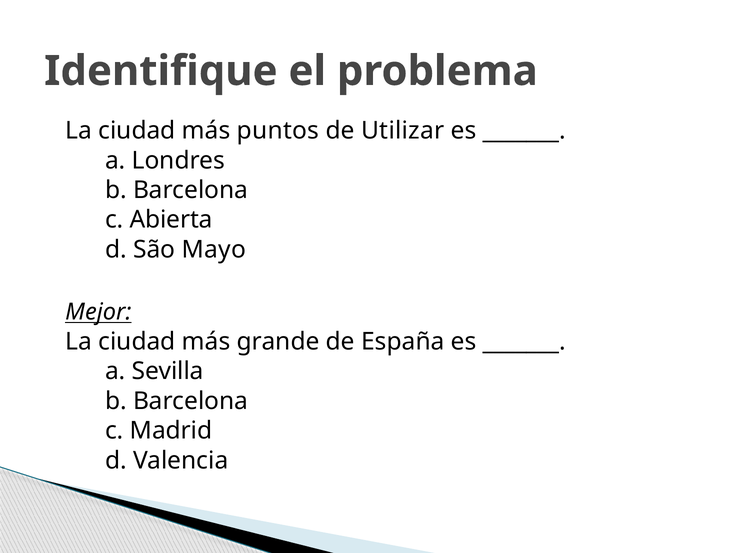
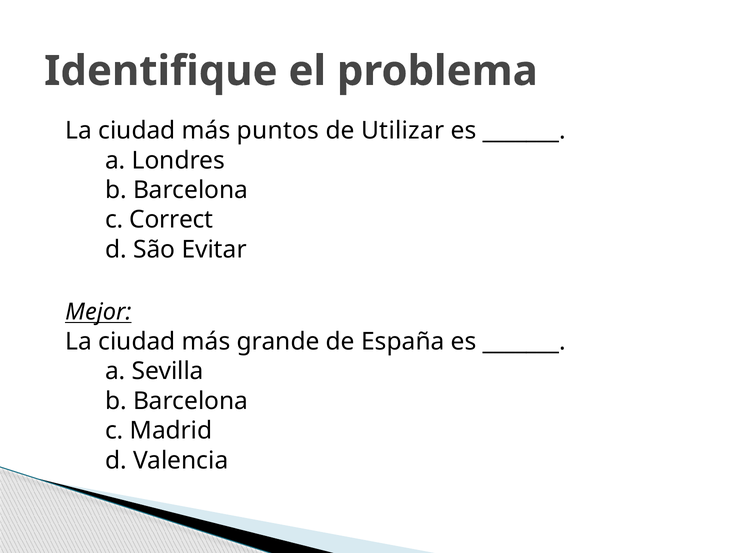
Abierta: Abierta -> Correct
Mayo: Mayo -> Evitar
